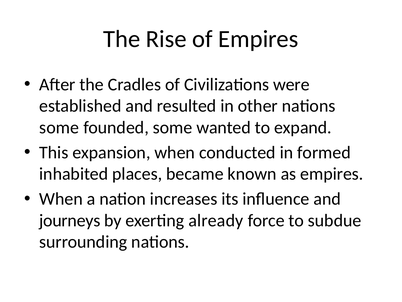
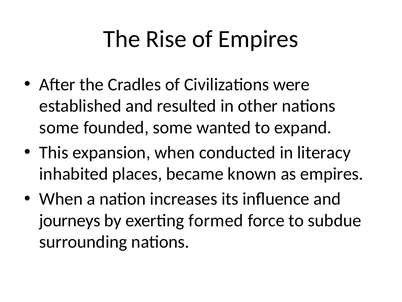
formed: formed -> literacy
already: already -> formed
